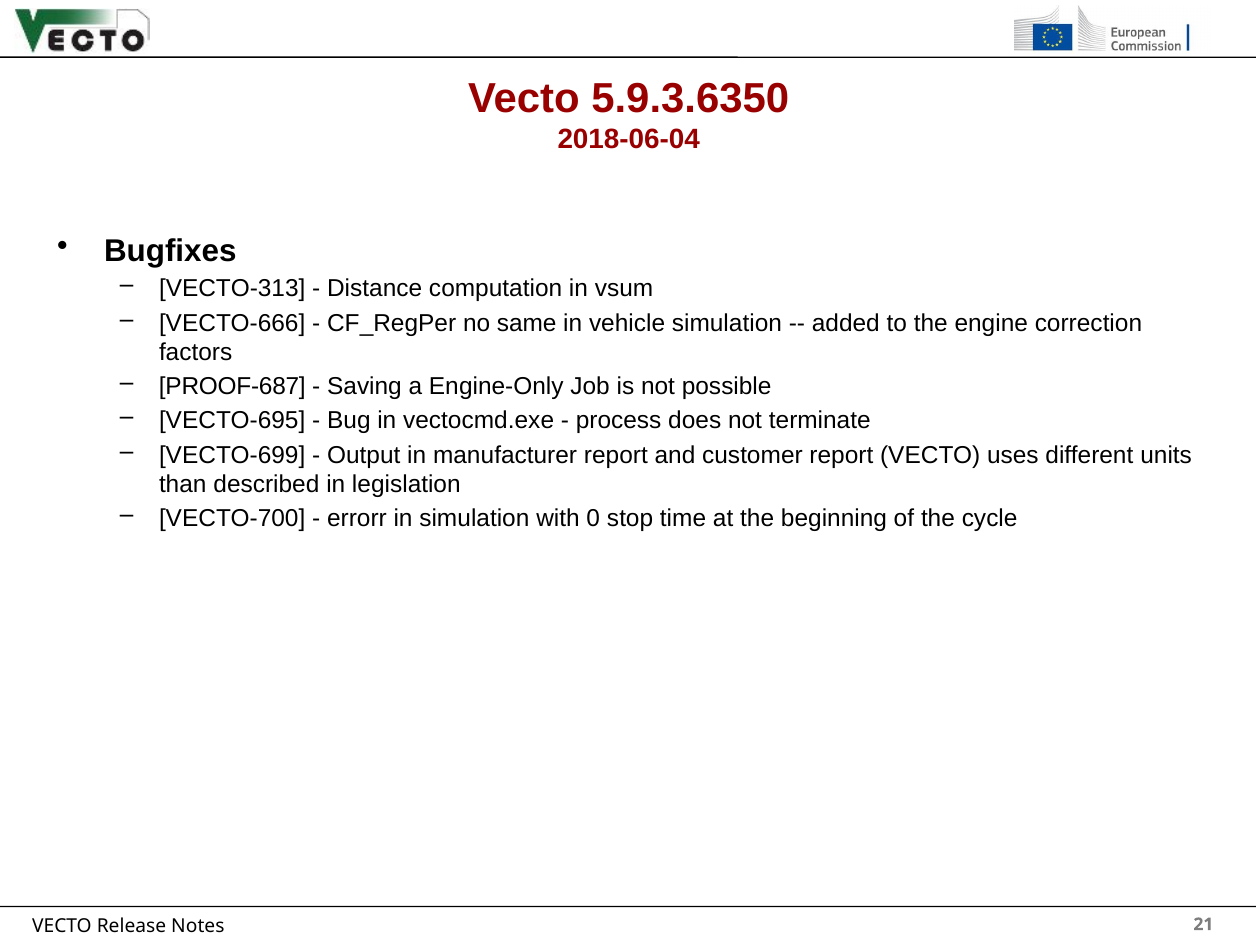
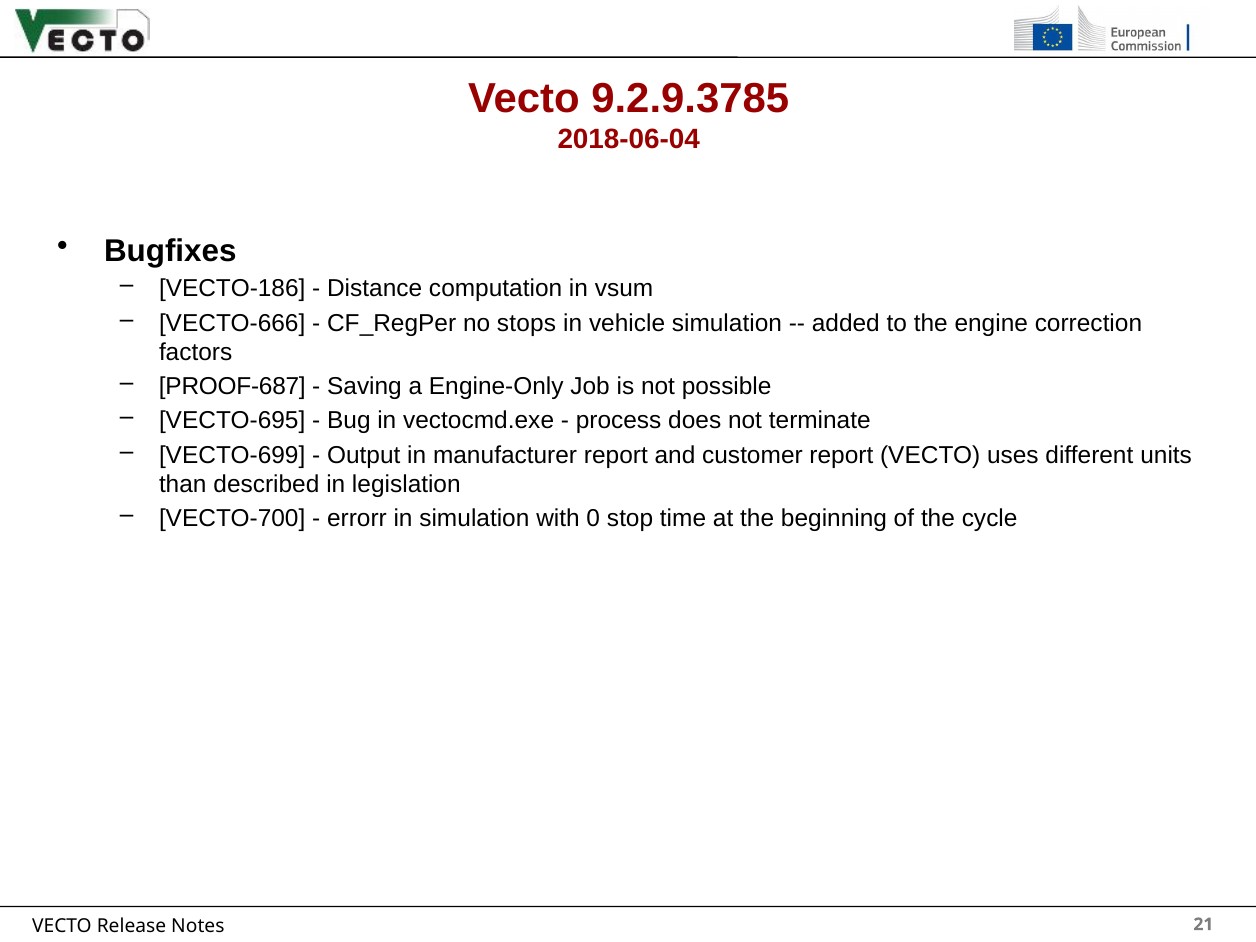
5.9.3.6350: 5.9.3.6350 -> 9.2.9.3785
VECTO-313: VECTO-313 -> VECTO-186
same: same -> stops
